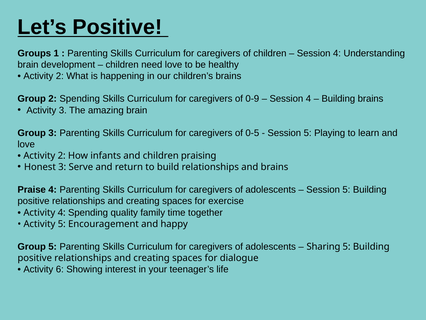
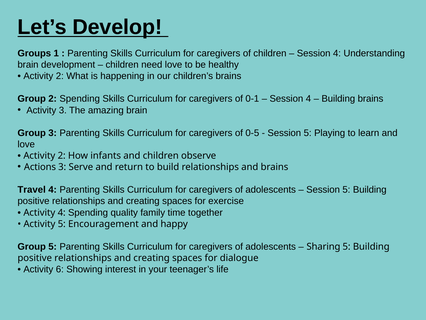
Let’s Positive: Positive -> Develop
0-9: 0-9 -> 0-1
praising: praising -> observe
Honest: Honest -> Actions
Praise: Praise -> Travel
